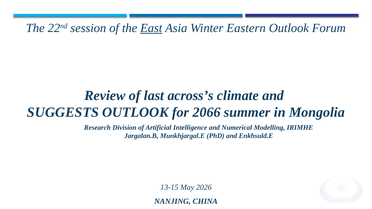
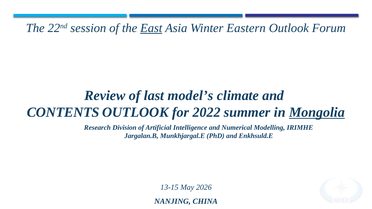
across’s: across’s -> model’s
SUGGESTS: SUGGESTS -> CONTENTS
2066: 2066 -> 2022
Mongolia underline: none -> present
